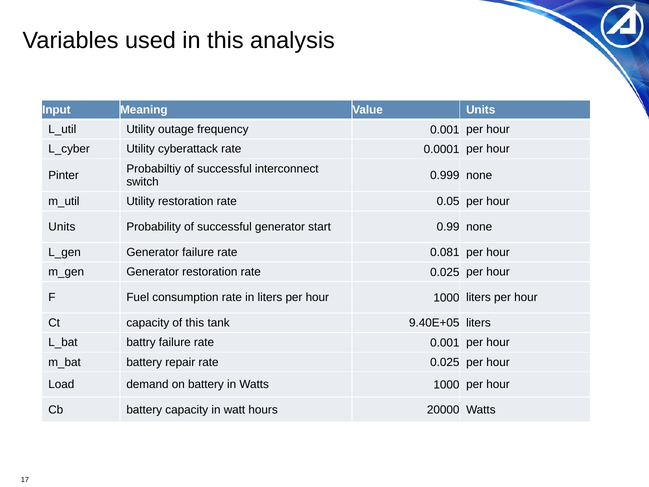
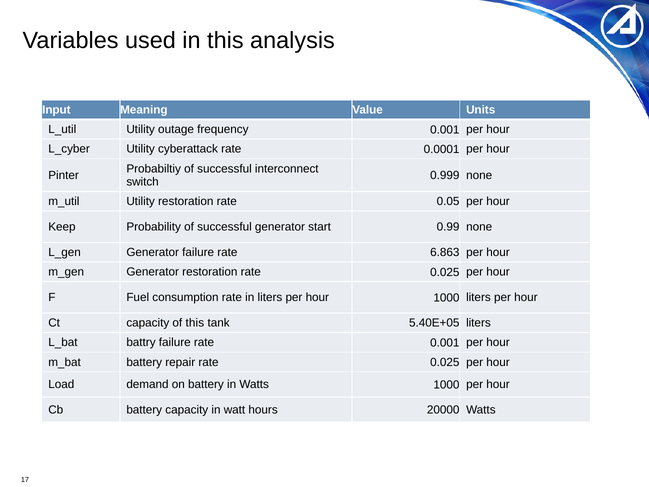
Units at (62, 227): Units -> Keep
0.081: 0.081 -> 6.863
9.40E+05: 9.40E+05 -> 5.40E+05
